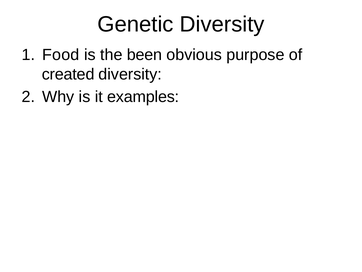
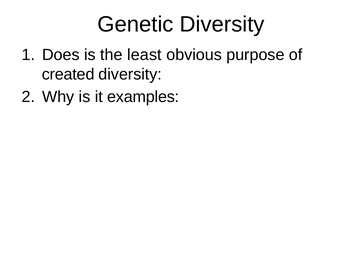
Food: Food -> Does
been: been -> least
